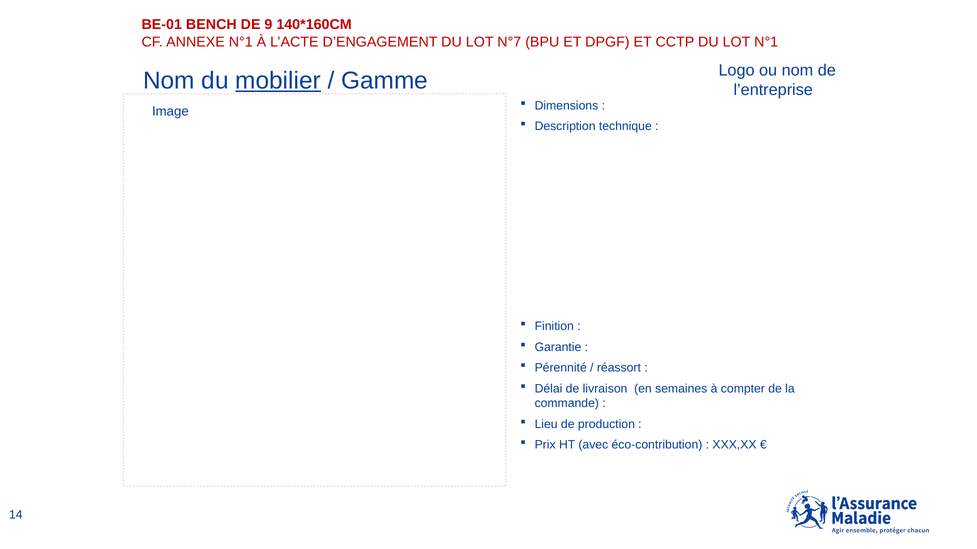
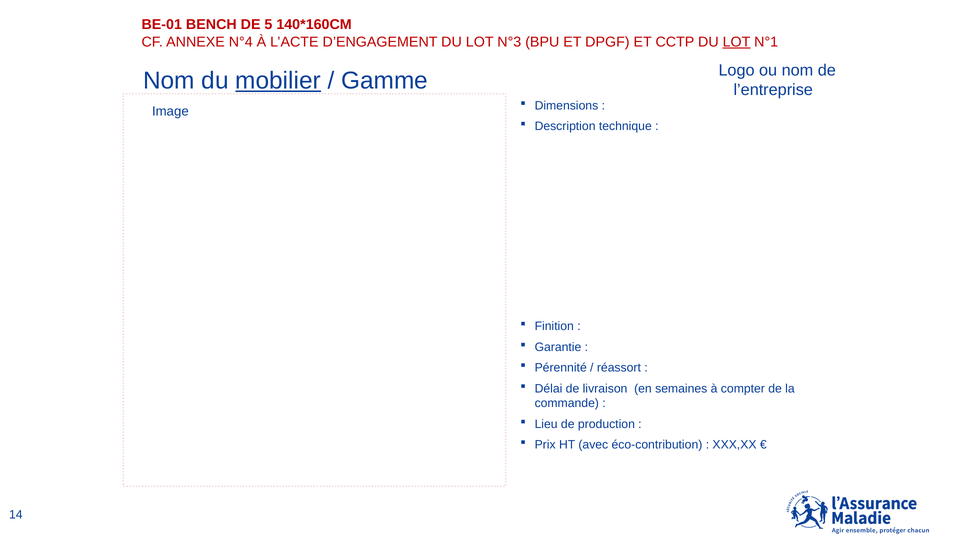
9: 9 -> 5
ANNEXE N°1: N°1 -> N°4
N°7: N°7 -> N°3
LOT at (737, 42) underline: none -> present
